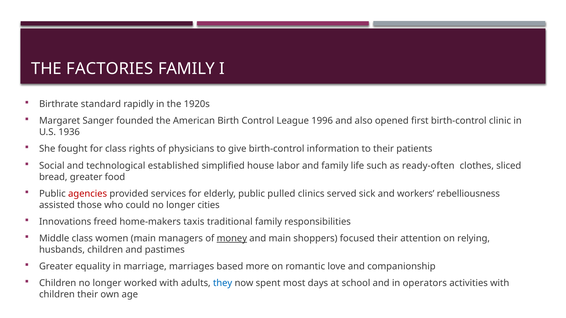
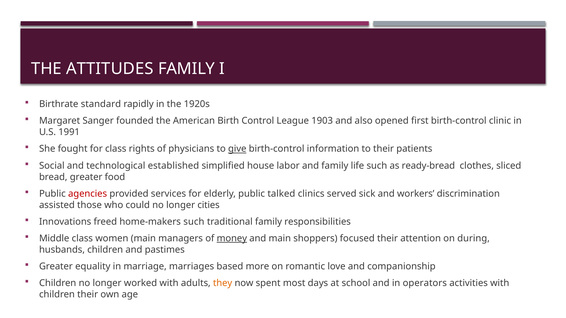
FACTORIES: FACTORIES -> ATTITUDES
1996: 1996 -> 1903
1936: 1936 -> 1991
give underline: none -> present
ready-often: ready-often -> ready-bread
pulled: pulled -> talked
rebelliousness: rebelliousness -> discrimination
home-makers taxis: taxis -> such
relying: relying -> during
they colour: blue -> orange
